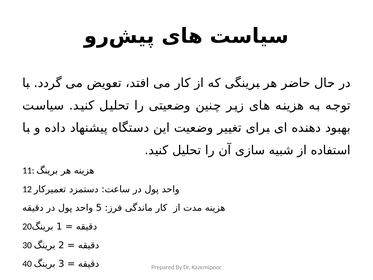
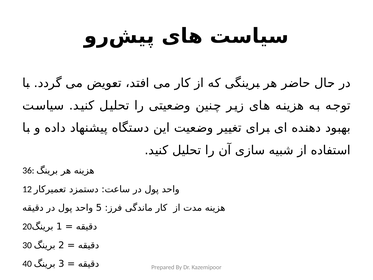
11: 11 -> 36
